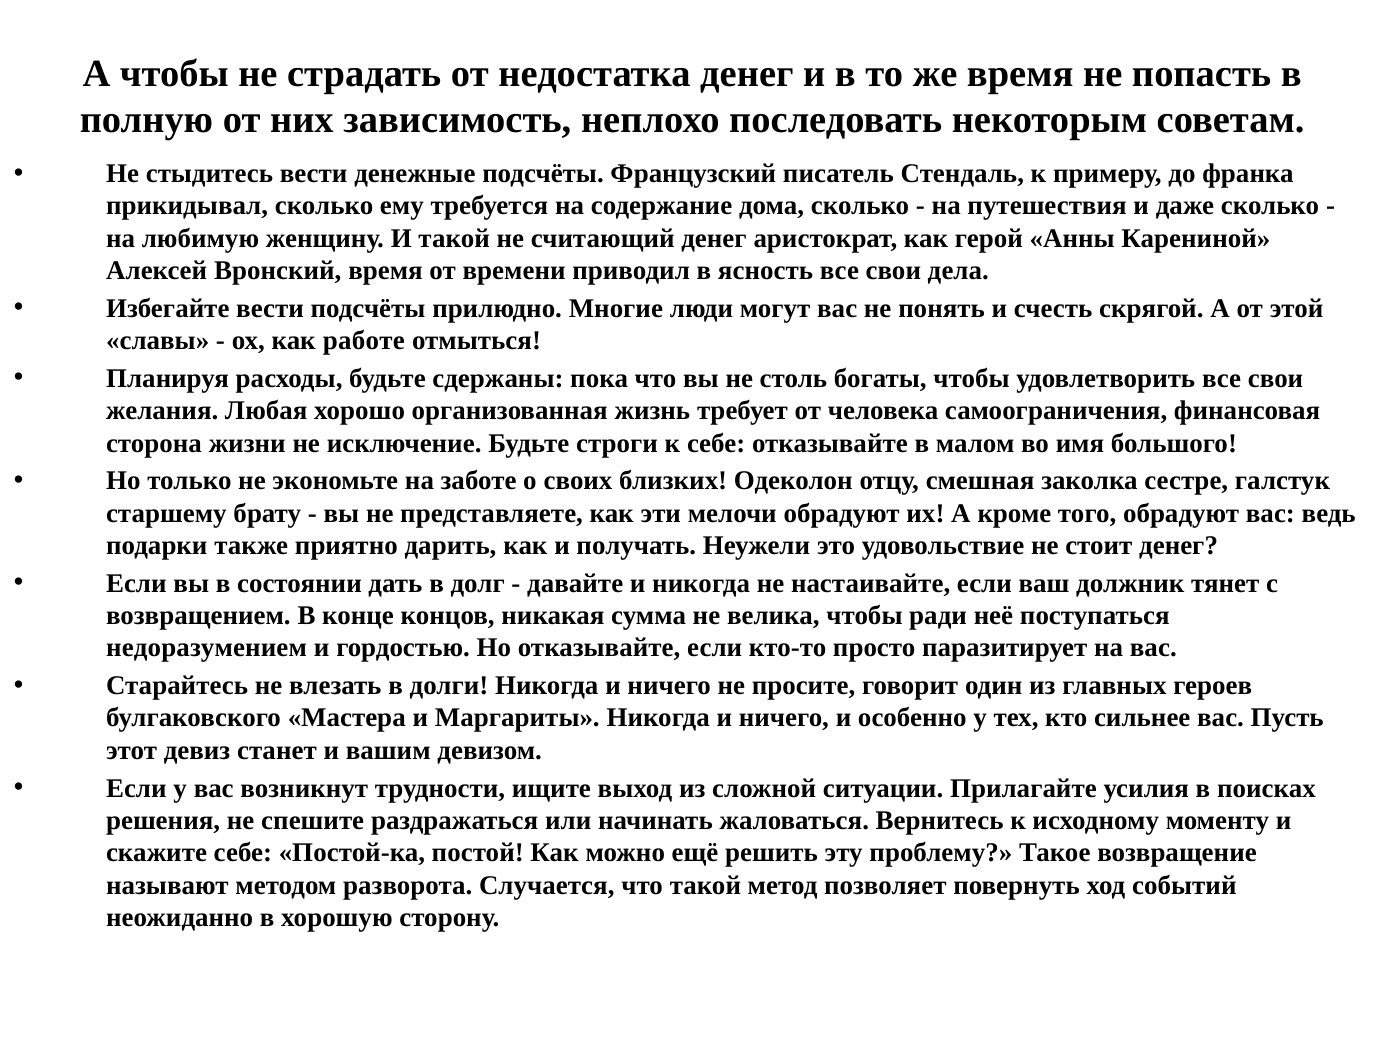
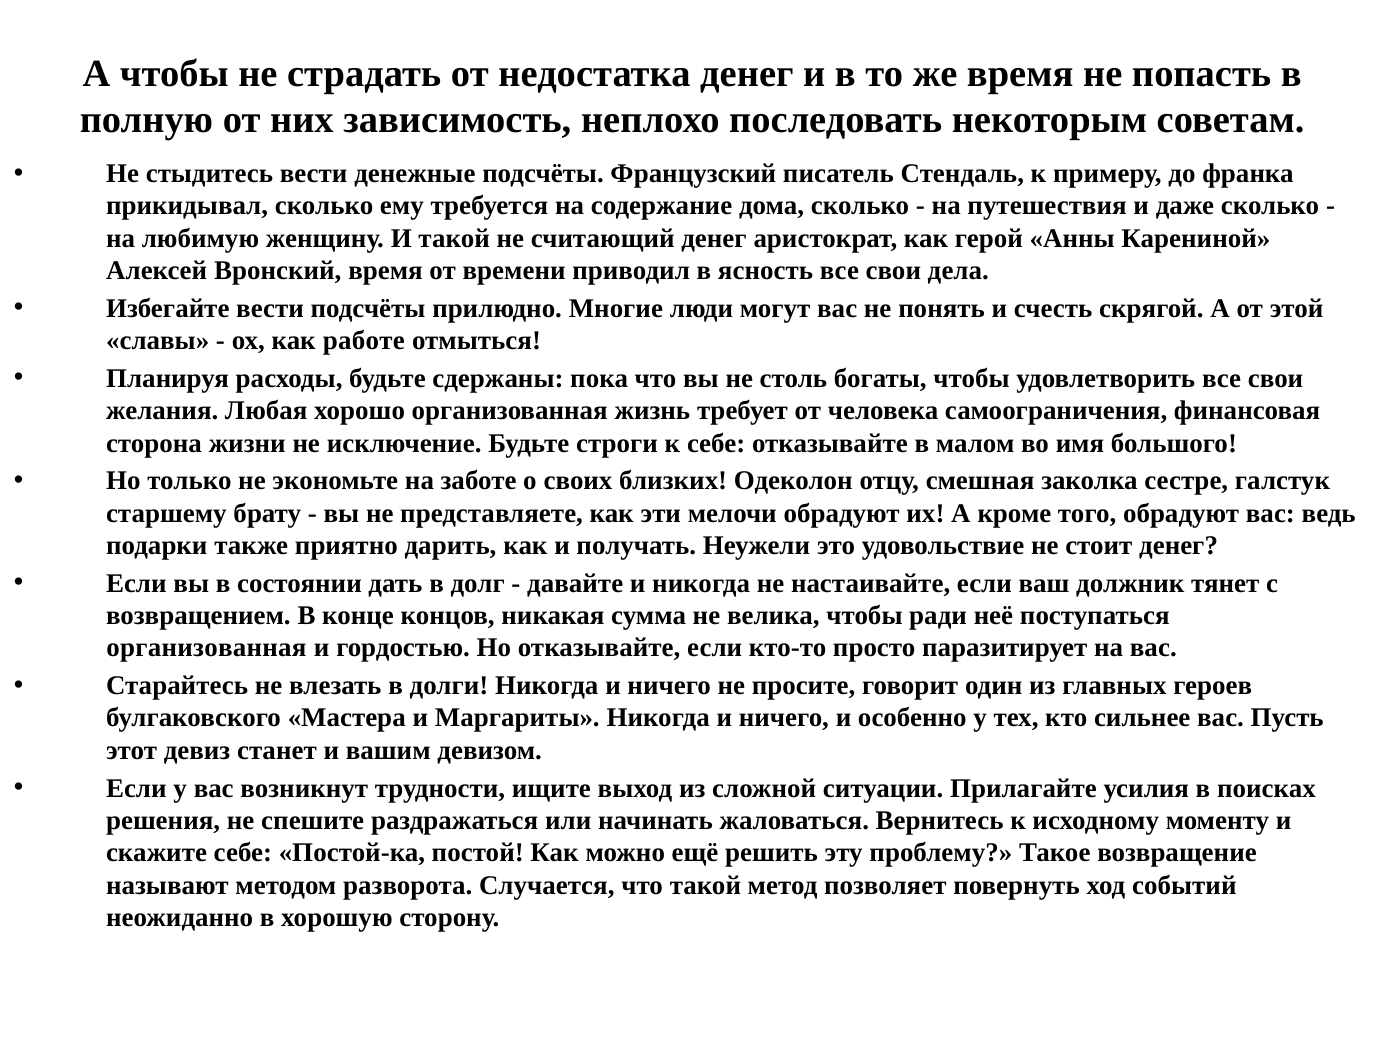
недоразумением at (207, 648): недоразумением -> организованная
